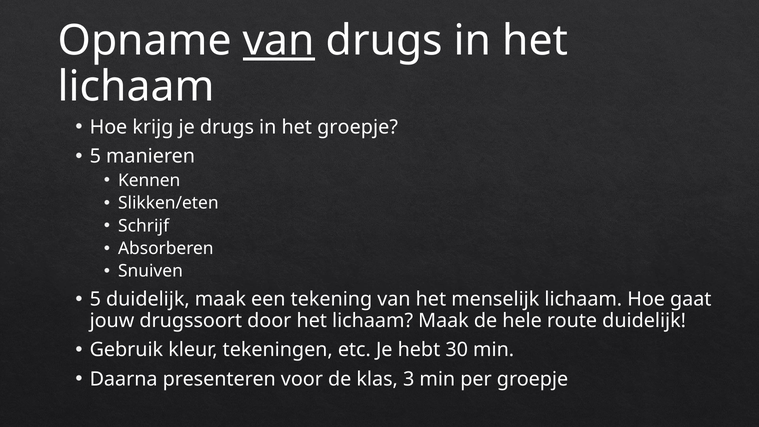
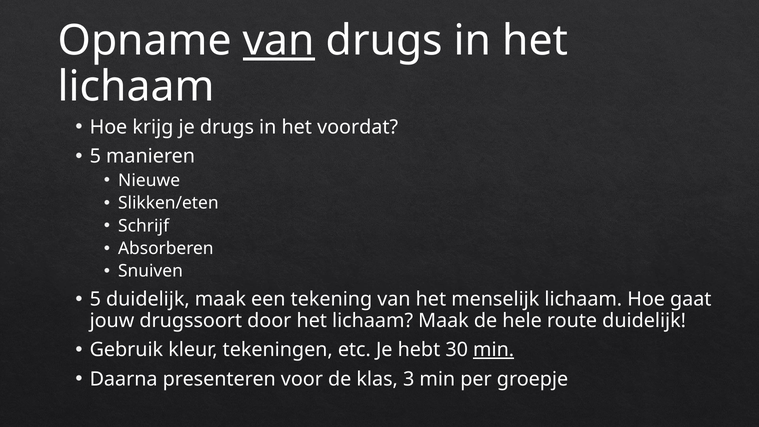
het groepje: groepje -> voordat
Kennen: Kennen -> Nieuwe
min at (494, 350) underline: none -> present
